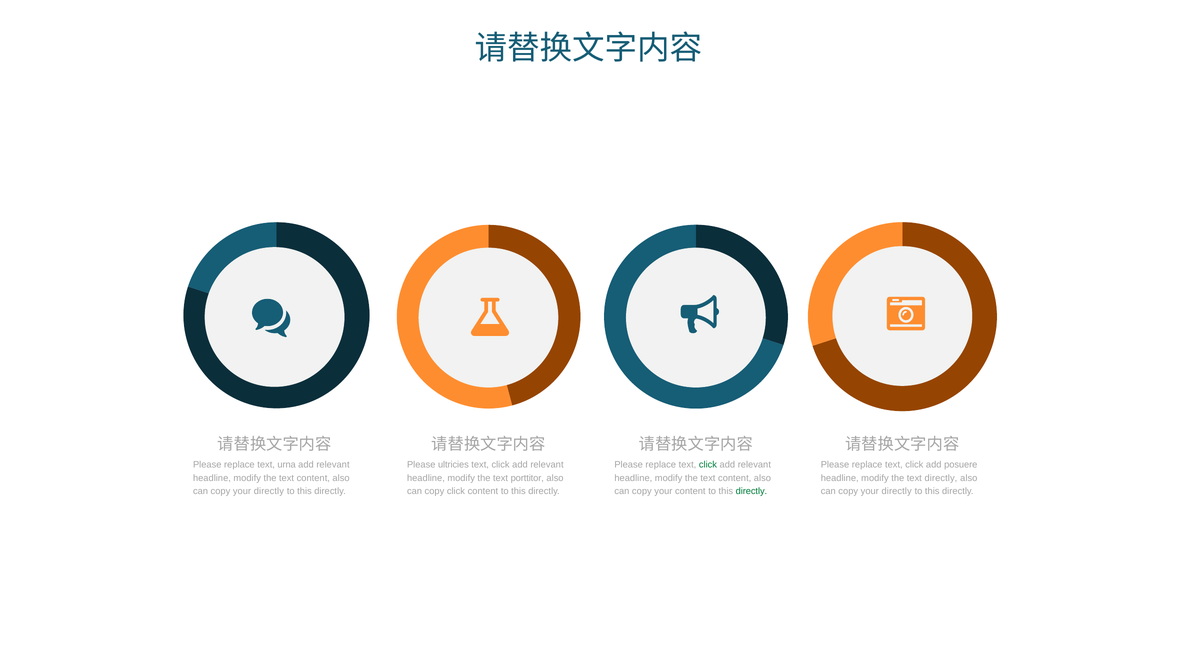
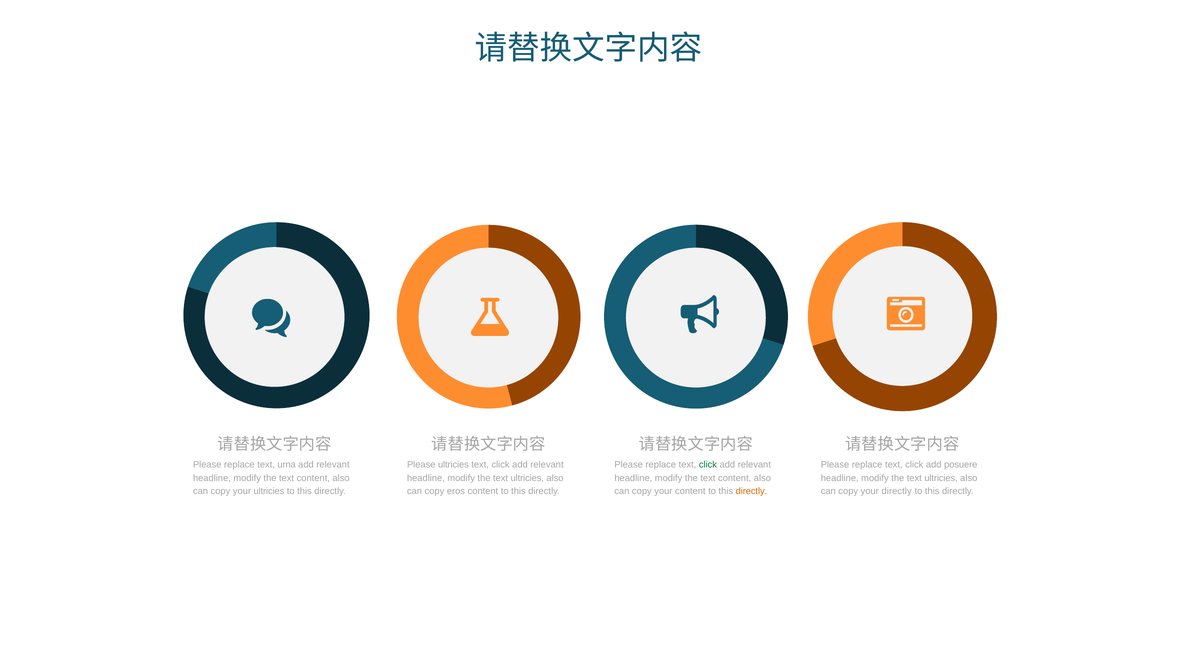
porttitor at (527, 478): porttitor -> ultricies
directly at (941, 478): directly -> ultricies
directly at (269, 491): directly -> ultricies
copy click: click -> eros
directly at (751, 491) colour: green -> orange
